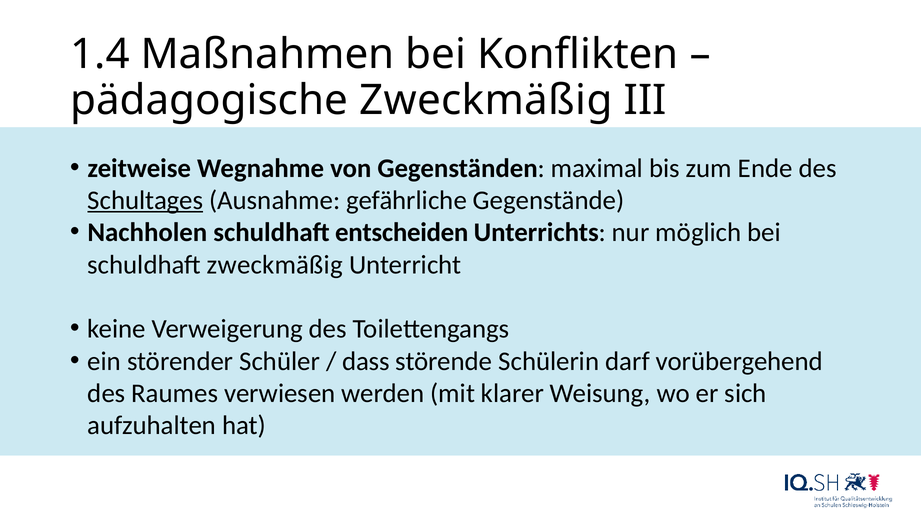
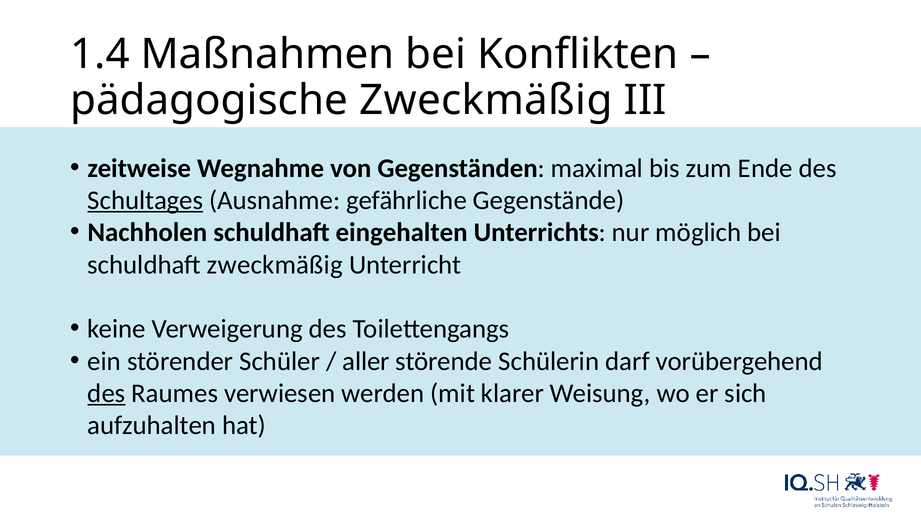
entscheiden: entscheiden -> eingehalten
dass: dass -> aller
des at (106, 393) underline: none -> present
